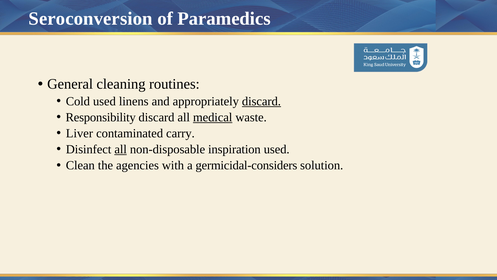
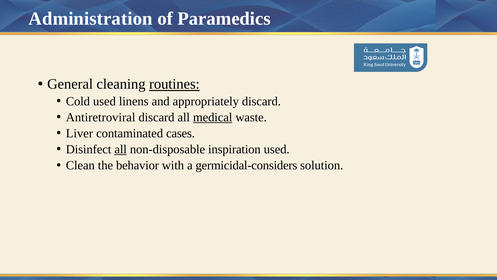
Seroconversion: Seroconversion -> Administration
routines underline: none -> present
discard at (261, 101) underline: present -> none
Responsibility: Responsibility -> Antiretroviral
carry: carry -> cases
agencies: agencies -> behavior
